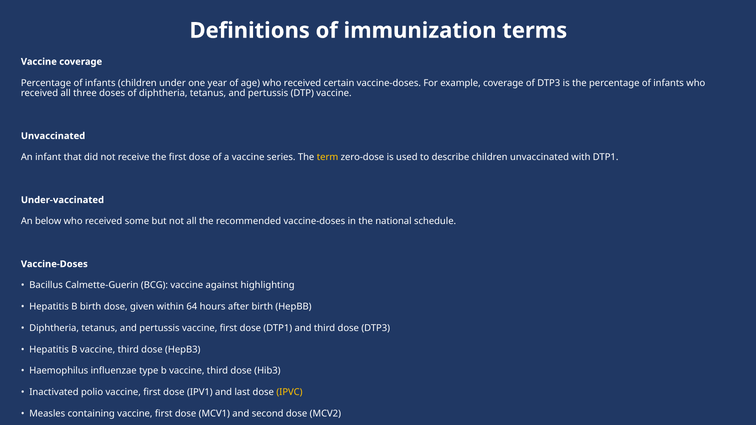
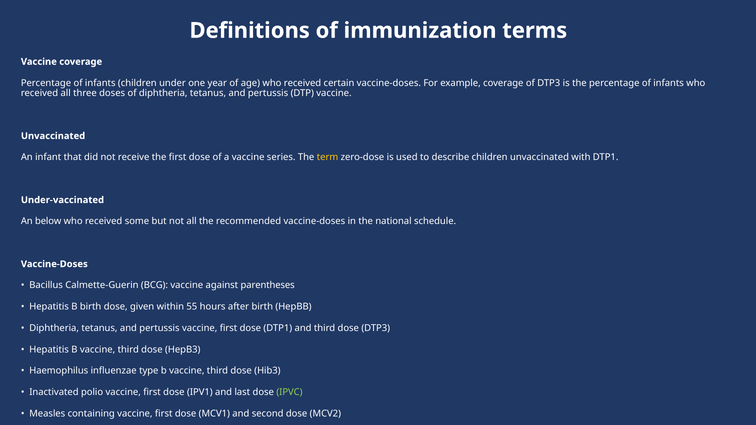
highlighting: highlighting -> parentheses
64: 64 -> 55
IPVC colour: yellow -> light green
